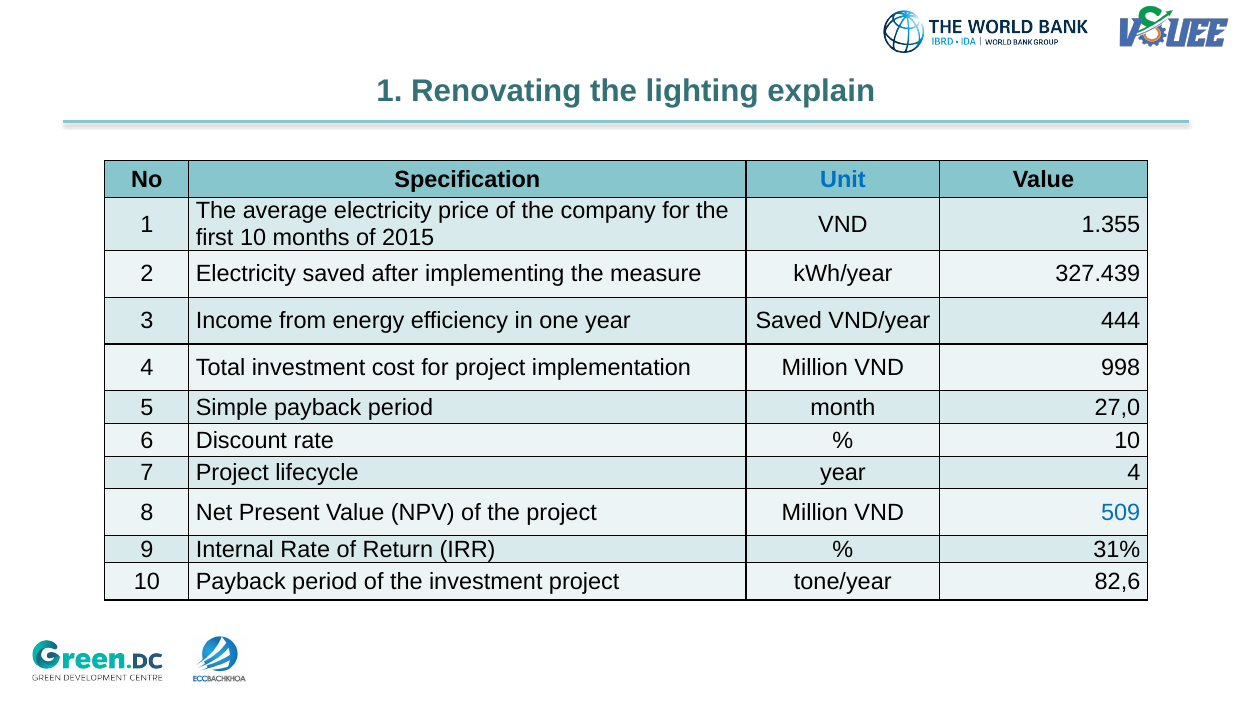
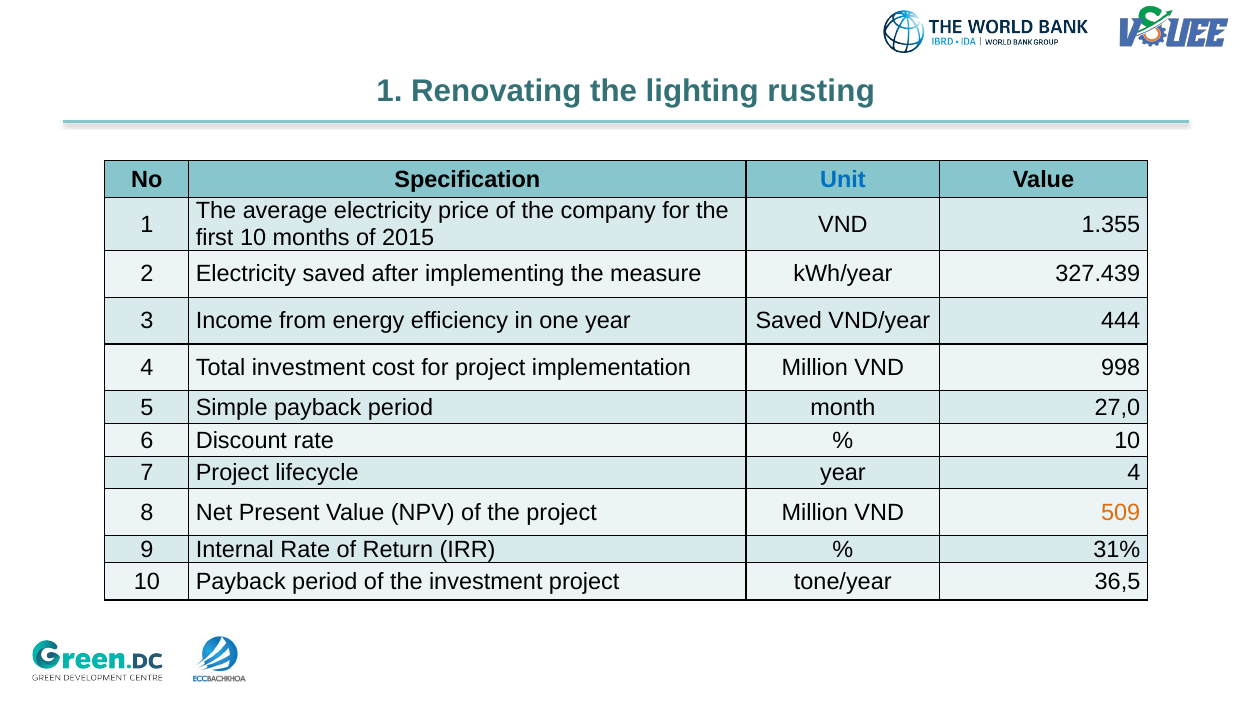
explain: explain -> rusting
509 colour: blue -> orange
82,6: 82,6 -> 36,5
